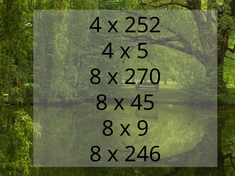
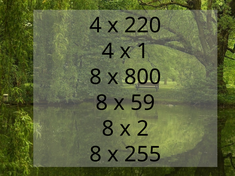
252: 252 -> 220
5: 5 -> 1
270: 270 -> 800
45: 45 -> 59
9: 9 -> 2
246: 246 -> 255
